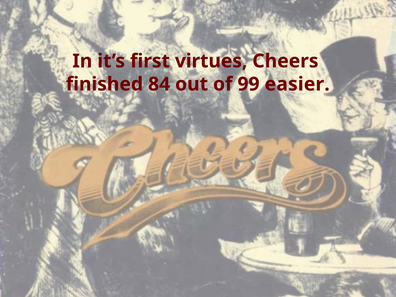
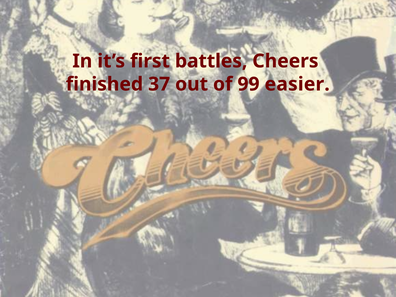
virtues: virtues -> battles
84: 84 -> 37
